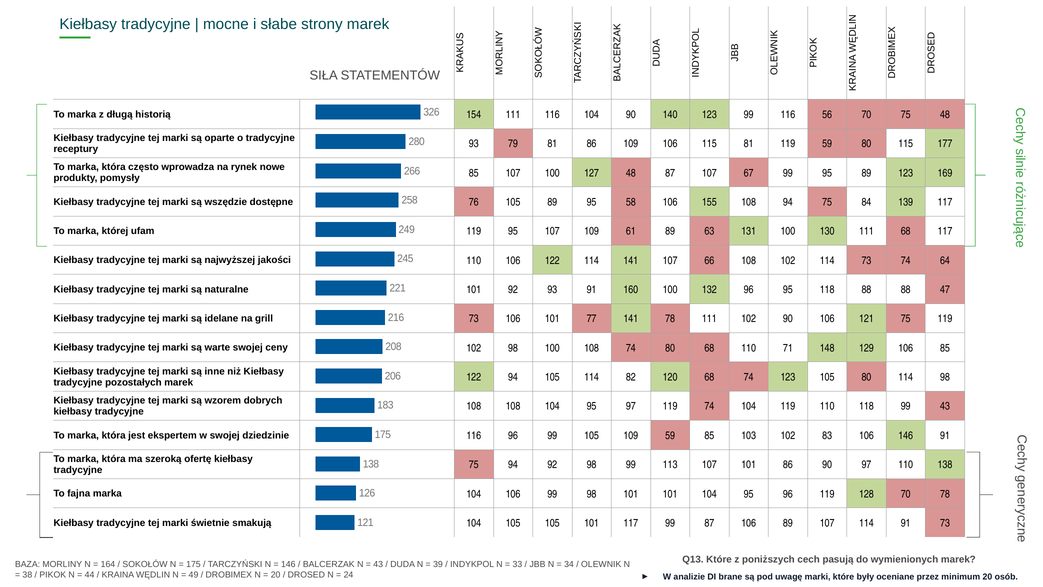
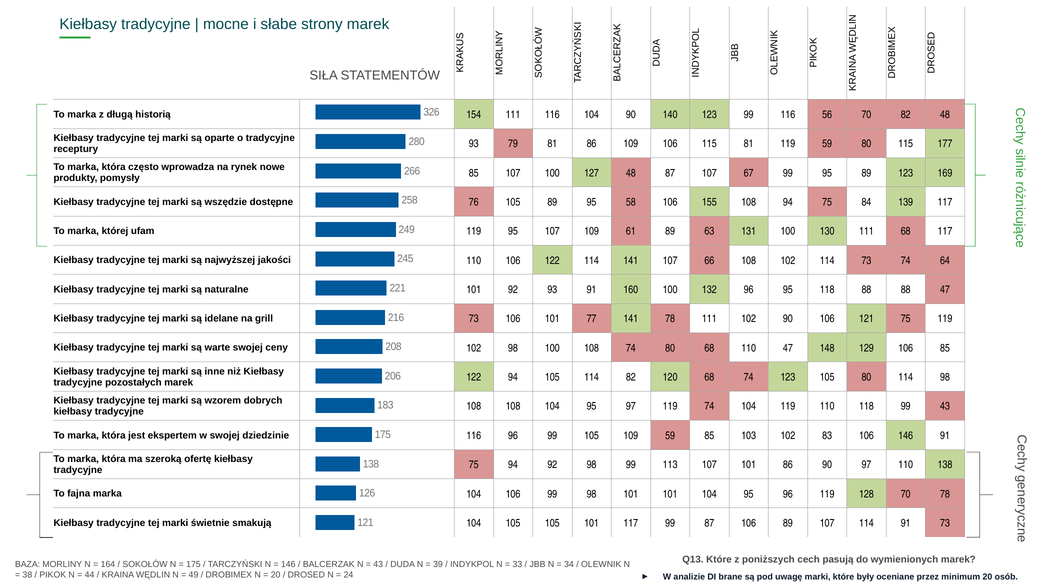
70 75: 75 -> 82
110 71: 71 -> 47
